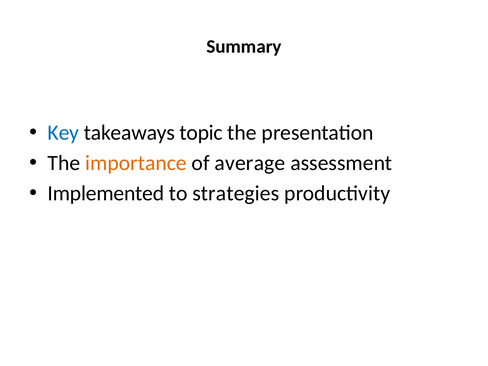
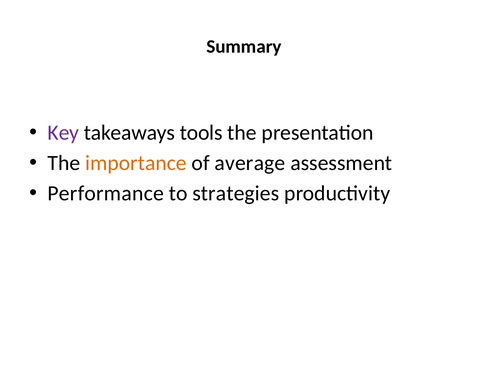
Key colour: blue -> purple
topic: topic -> tools
Implemented: Implemented -> Performance
